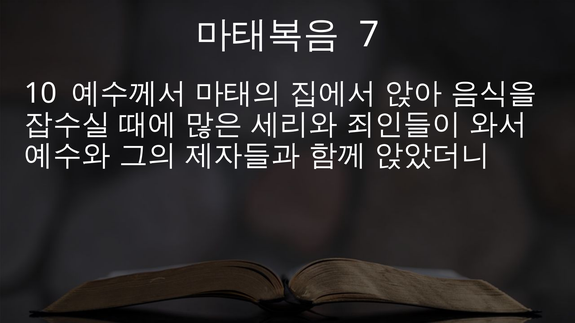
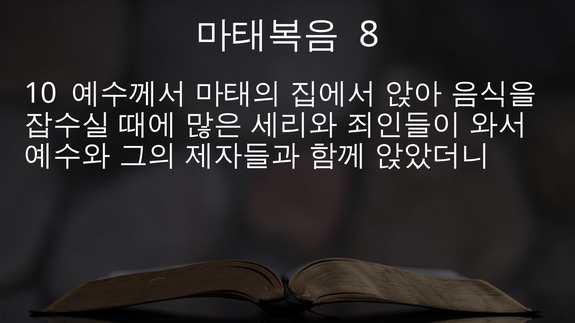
7: 7 -> 8
